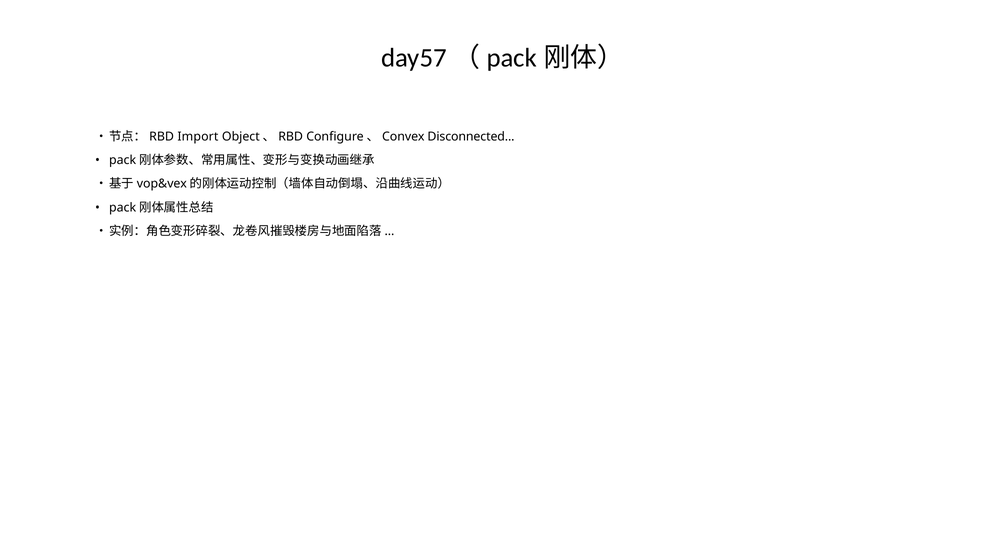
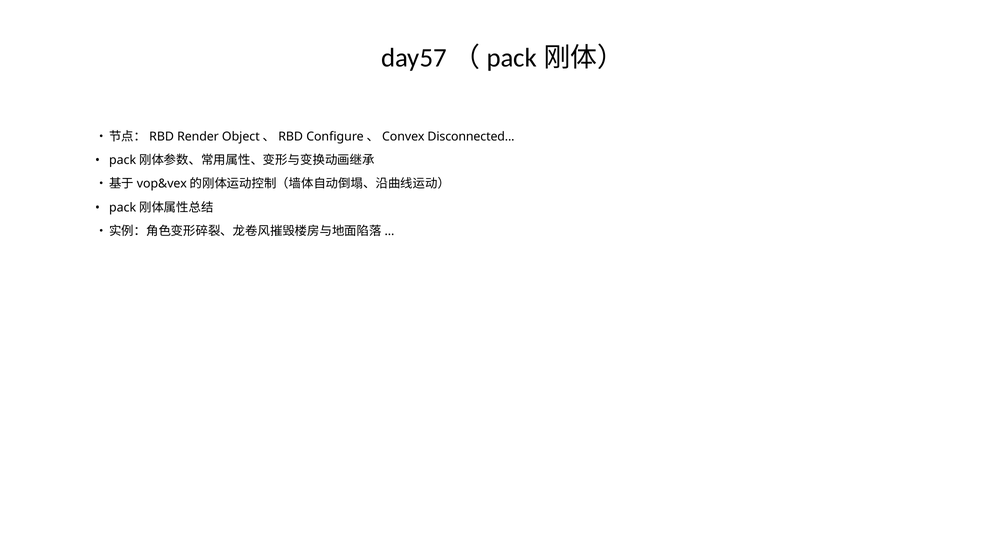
Import: Import -> Render
